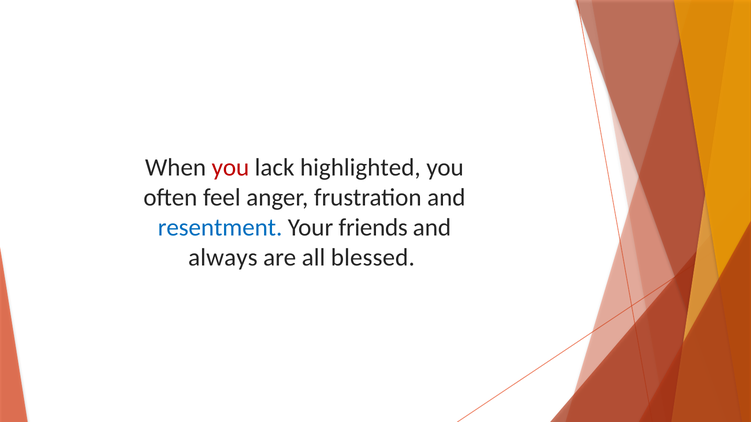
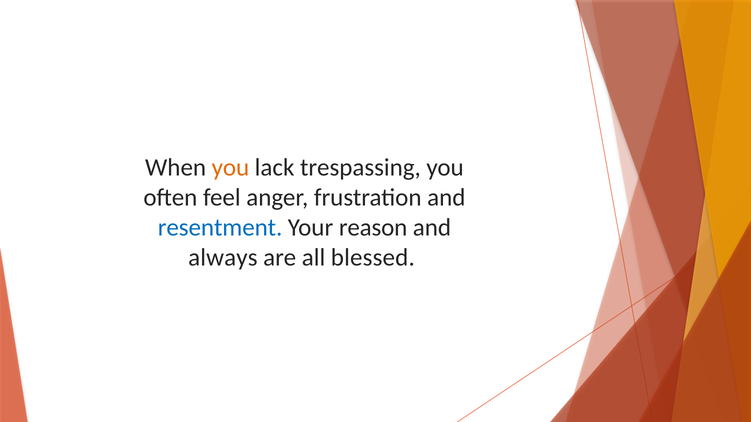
you at (230, 168) colour: red -> orange
highlighted: highlighted -> trespassing
friends: friends -> reason
